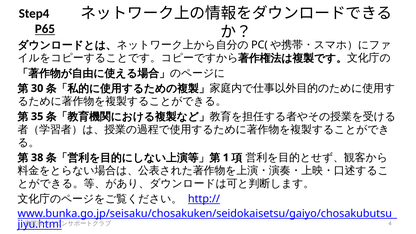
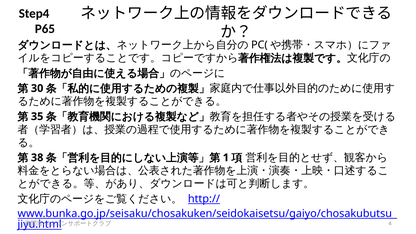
P65 underline: present -> none
